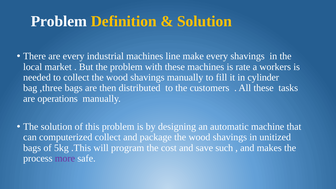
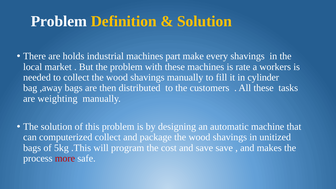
are every: every -> holds
line: line -> part
,three: ,three -> ,away
operations: operations -> weighting
save such: such -> save
more colour: purple -> red
